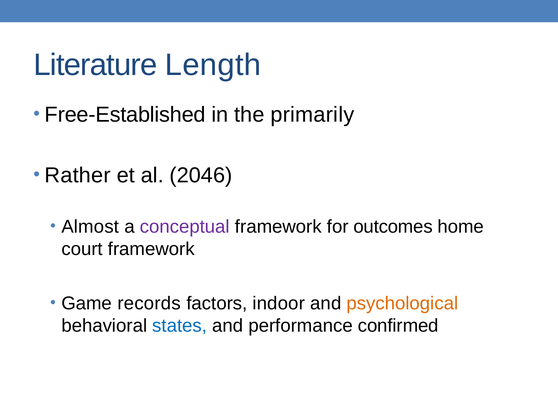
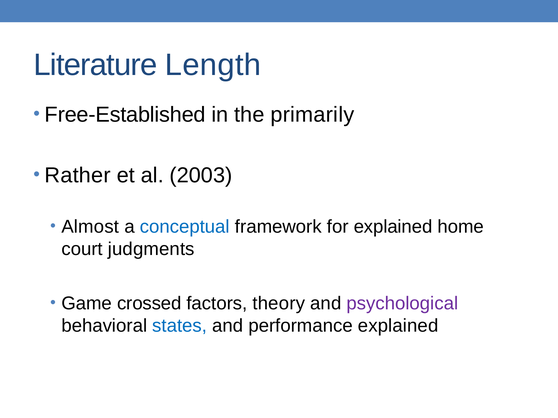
2046: 2046 -> 2003
conceptual colour: purple -> blue
for outcomes: outcomes -> explained
court framework: framework -> judgments
records: records -> crossed
indoor: indoor -> theory
psychological colour: orange -> purple
performance confirmed: confirmed -> explained
